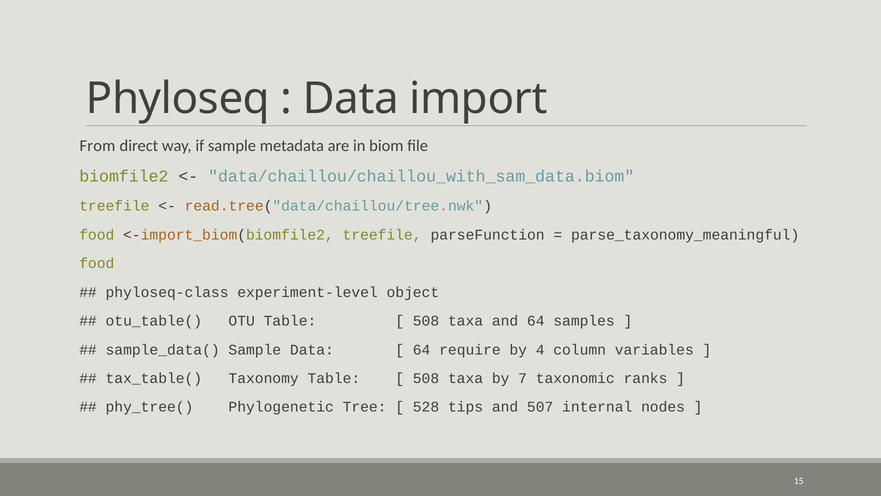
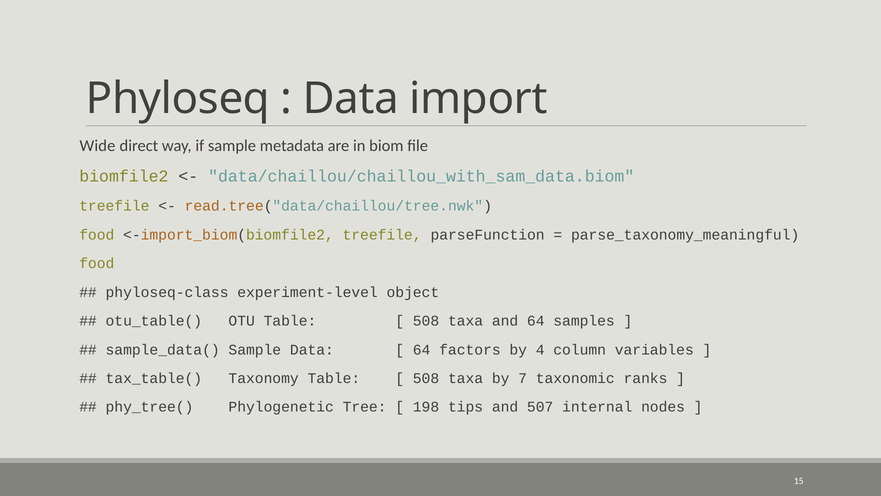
From: From -> Wide
require: require -> factors
528: 528 -> 198
